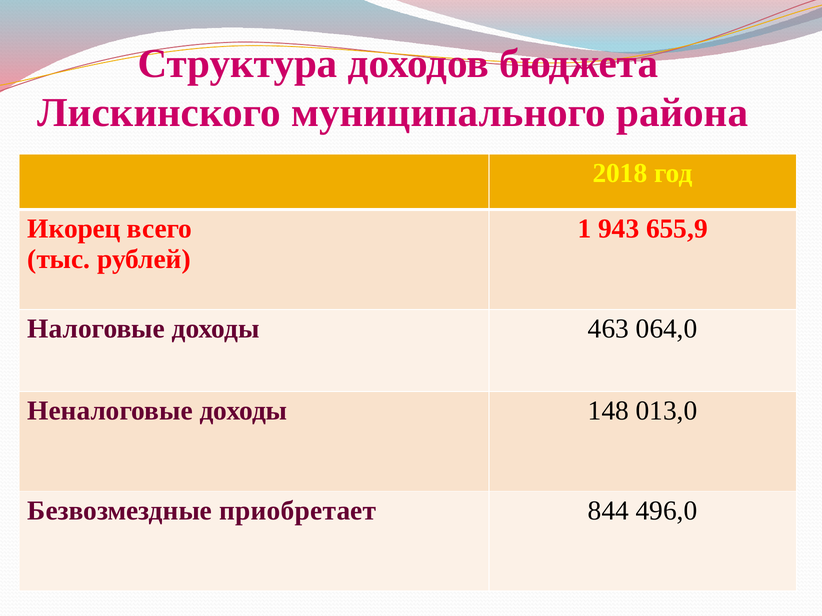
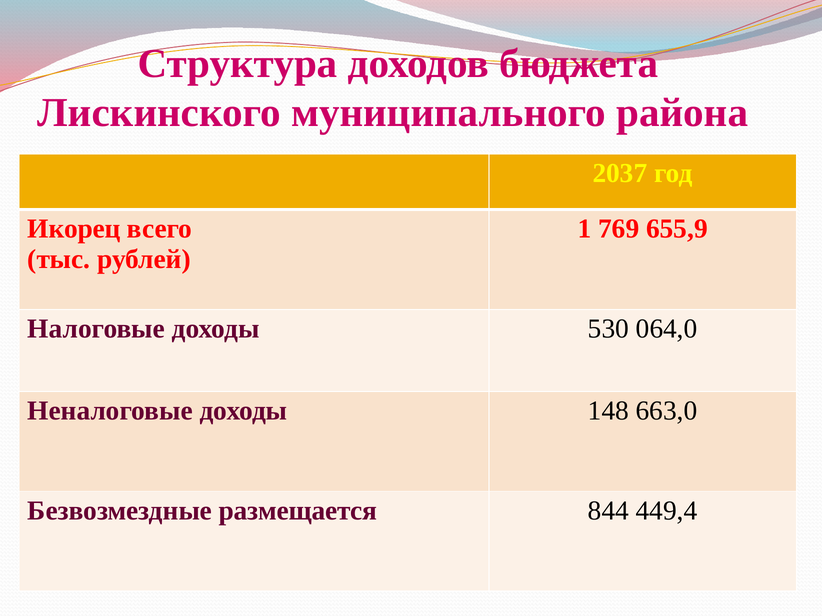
2018: 2018 -> 2037
943: 943 -> 769
463: 463 -> 530
013,0: 013,0 -> 663,0
приобретает: приобретает -> размещается
496,0: 496,0 -> 449,4
